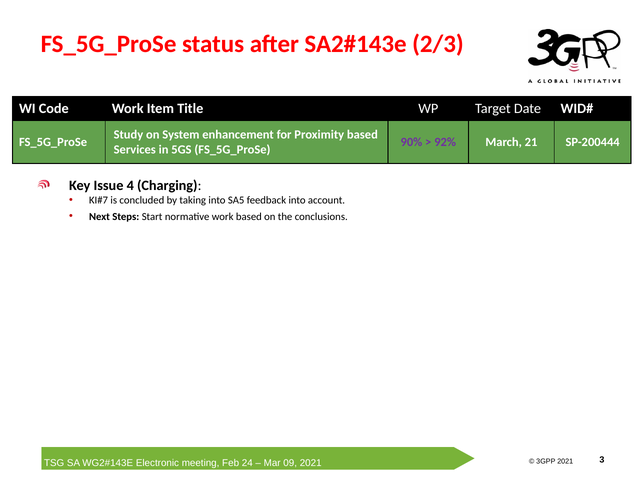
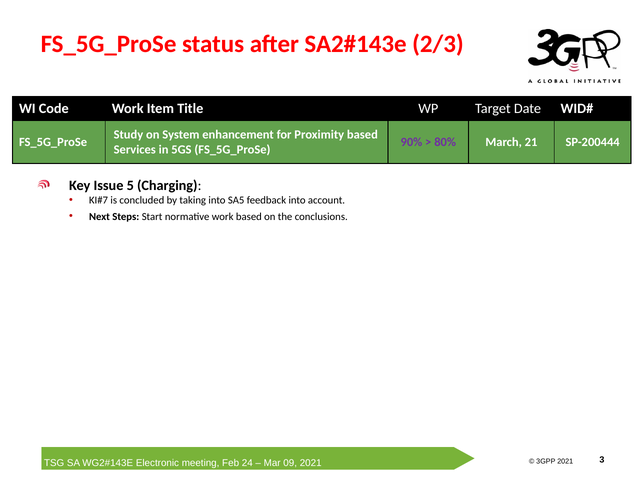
92%: 92% -> 80%
4: 4 -> 5
